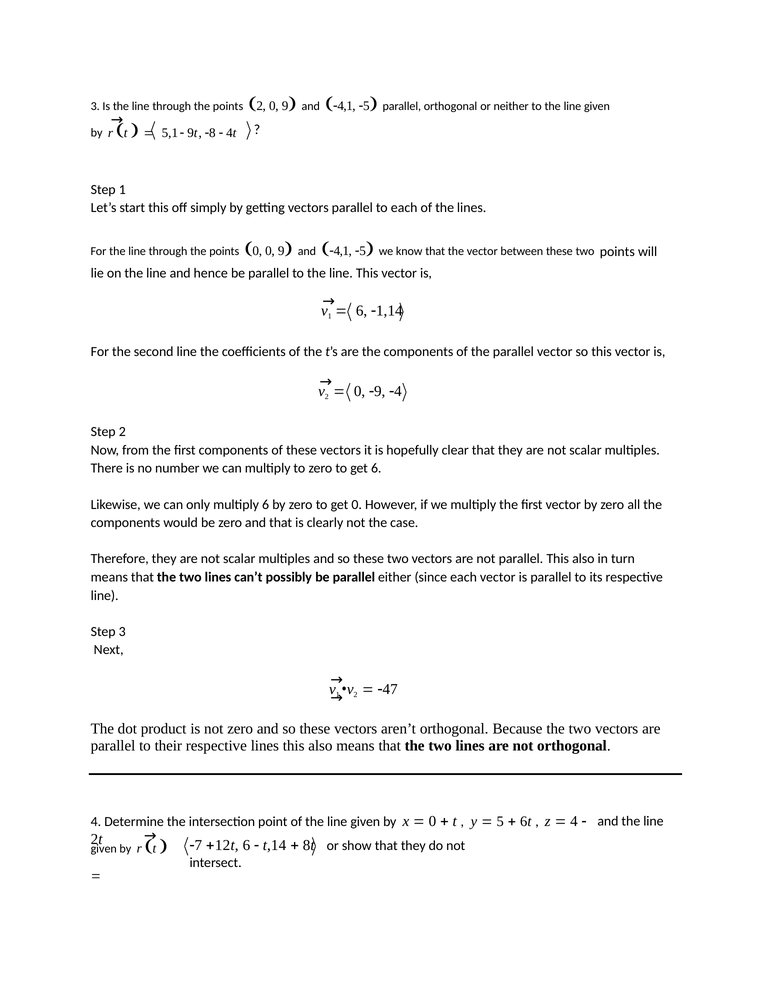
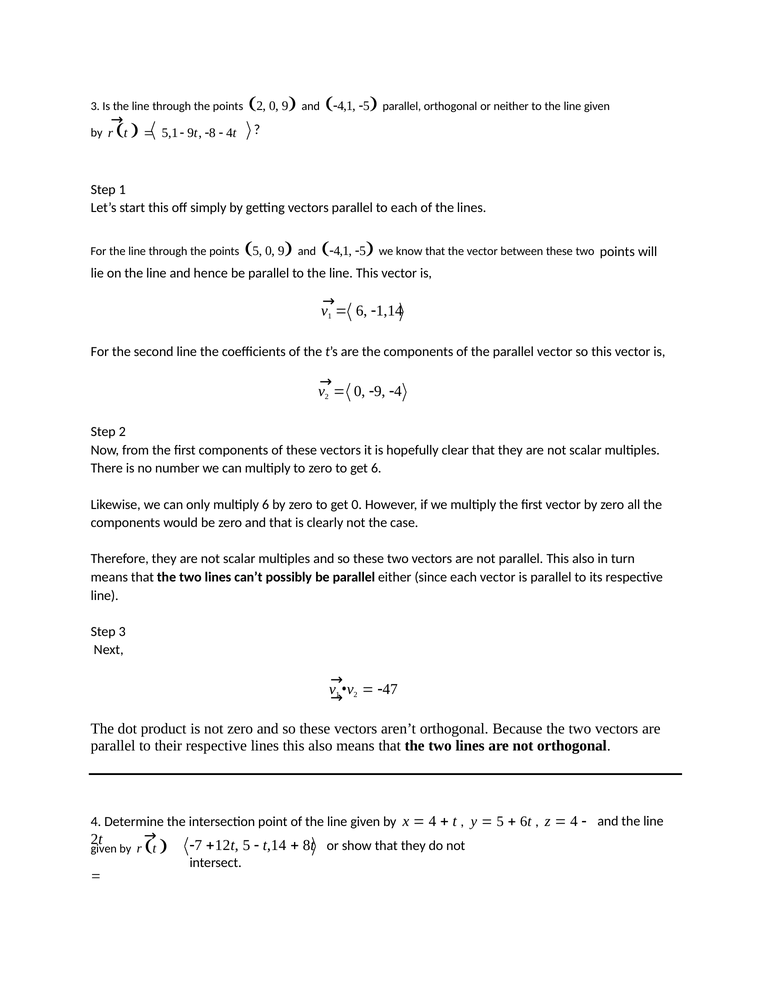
0 at (257, 251): 0 -> 5
0 at (432, 821): 0 -> 4
12t 6: 6 -> 5
